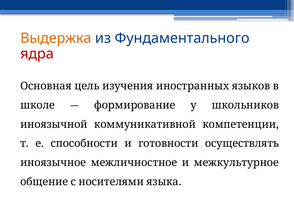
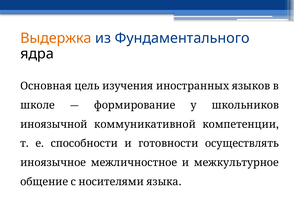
ядра colour: red -> black
